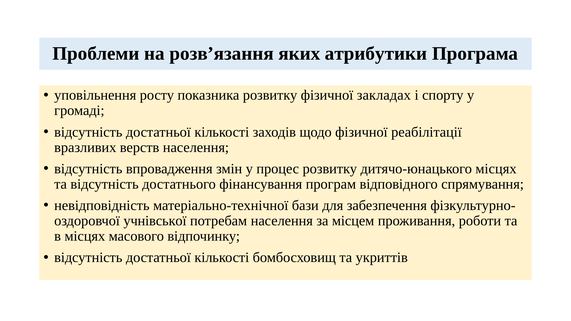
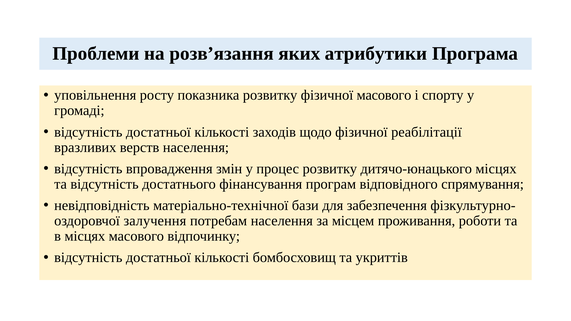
фізичної закладах: закладах -> масового
учнівської: учнівської -> залучення
